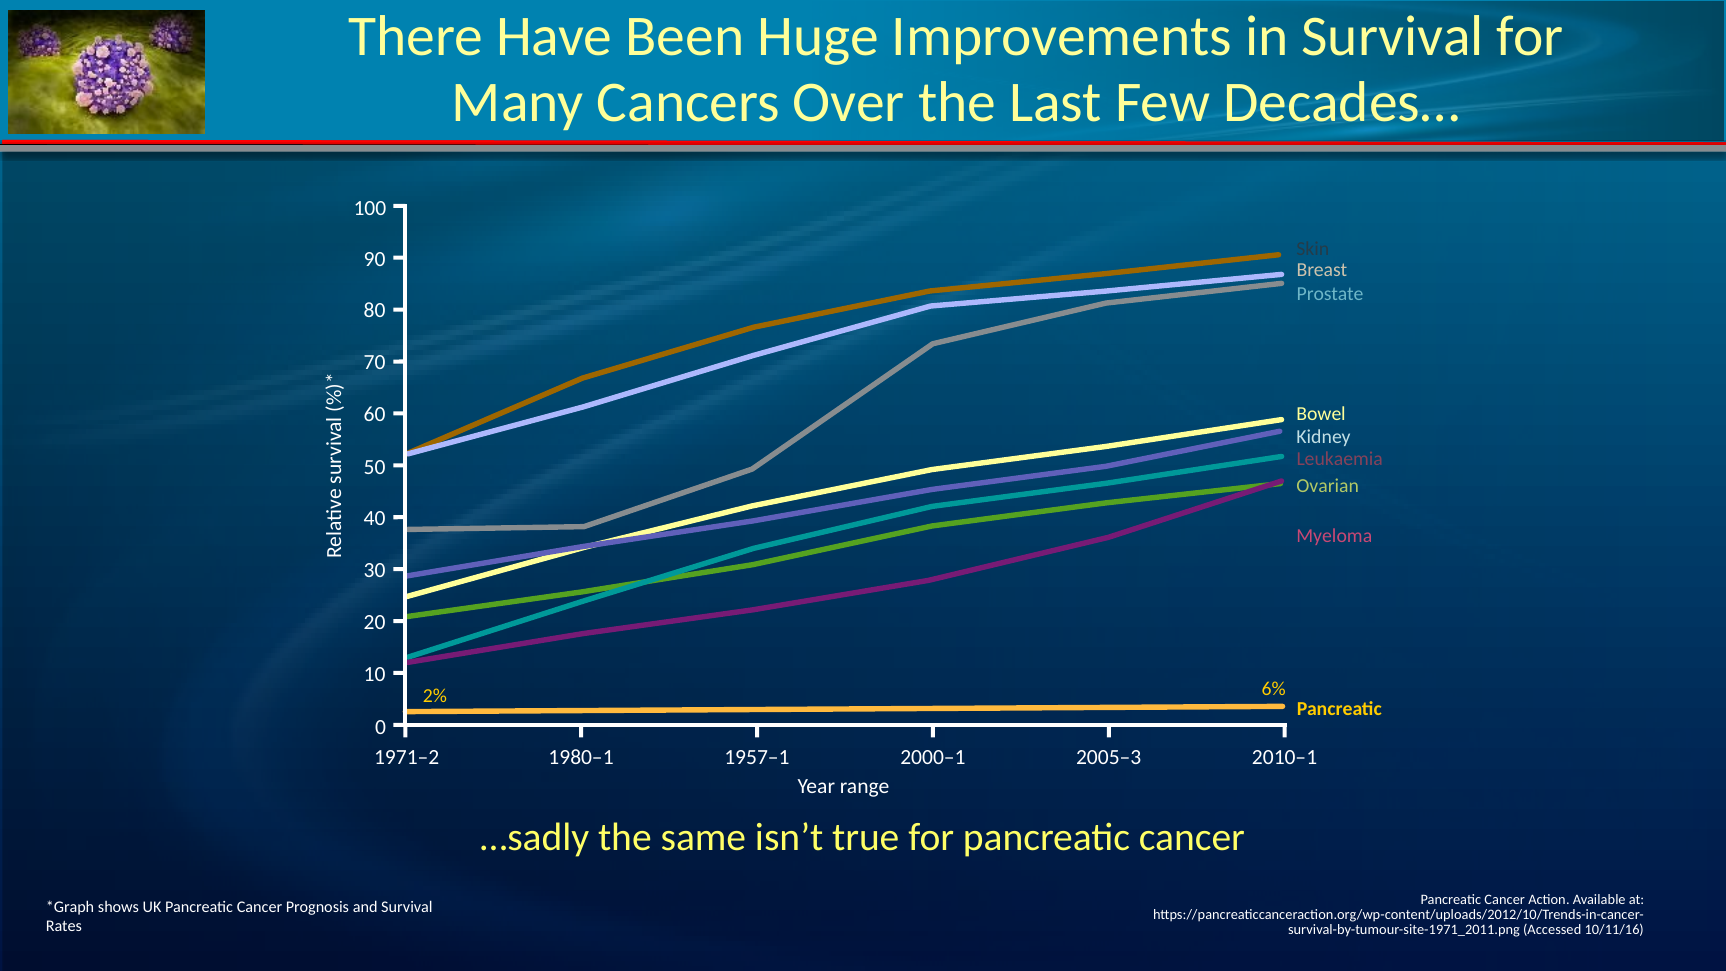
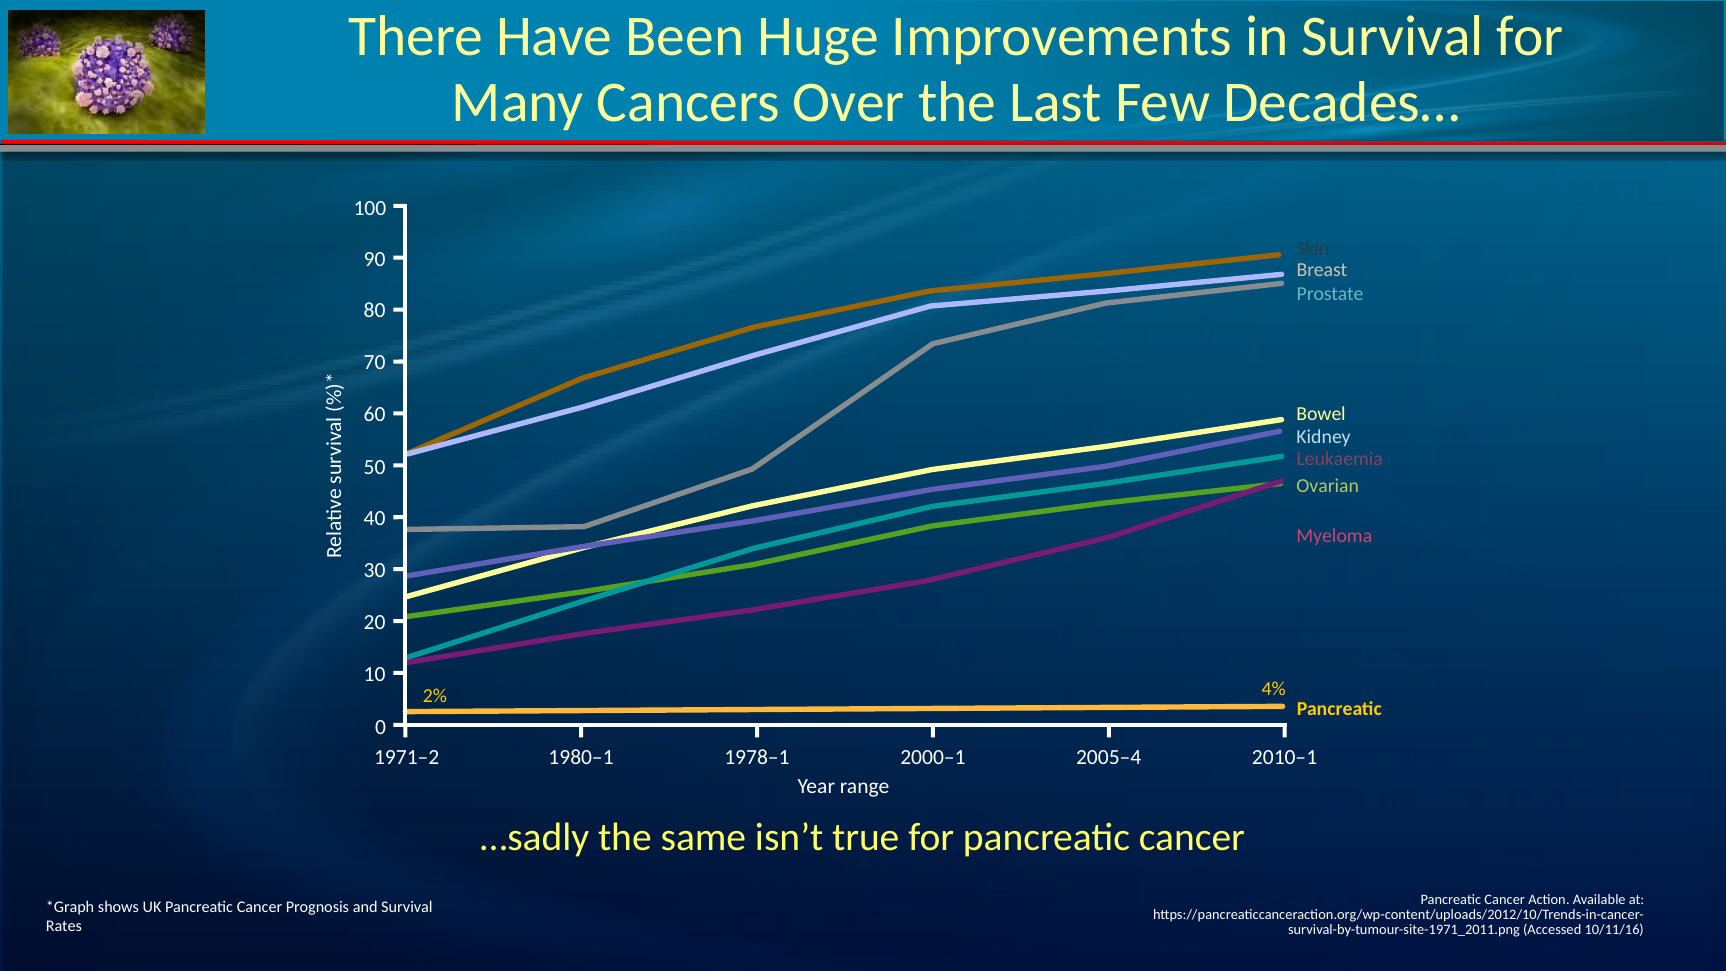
6%: 6% -> 4%
1957–1: 1957–1 -> 1978–1
2005–3: 2005–3 -> 2005–4
